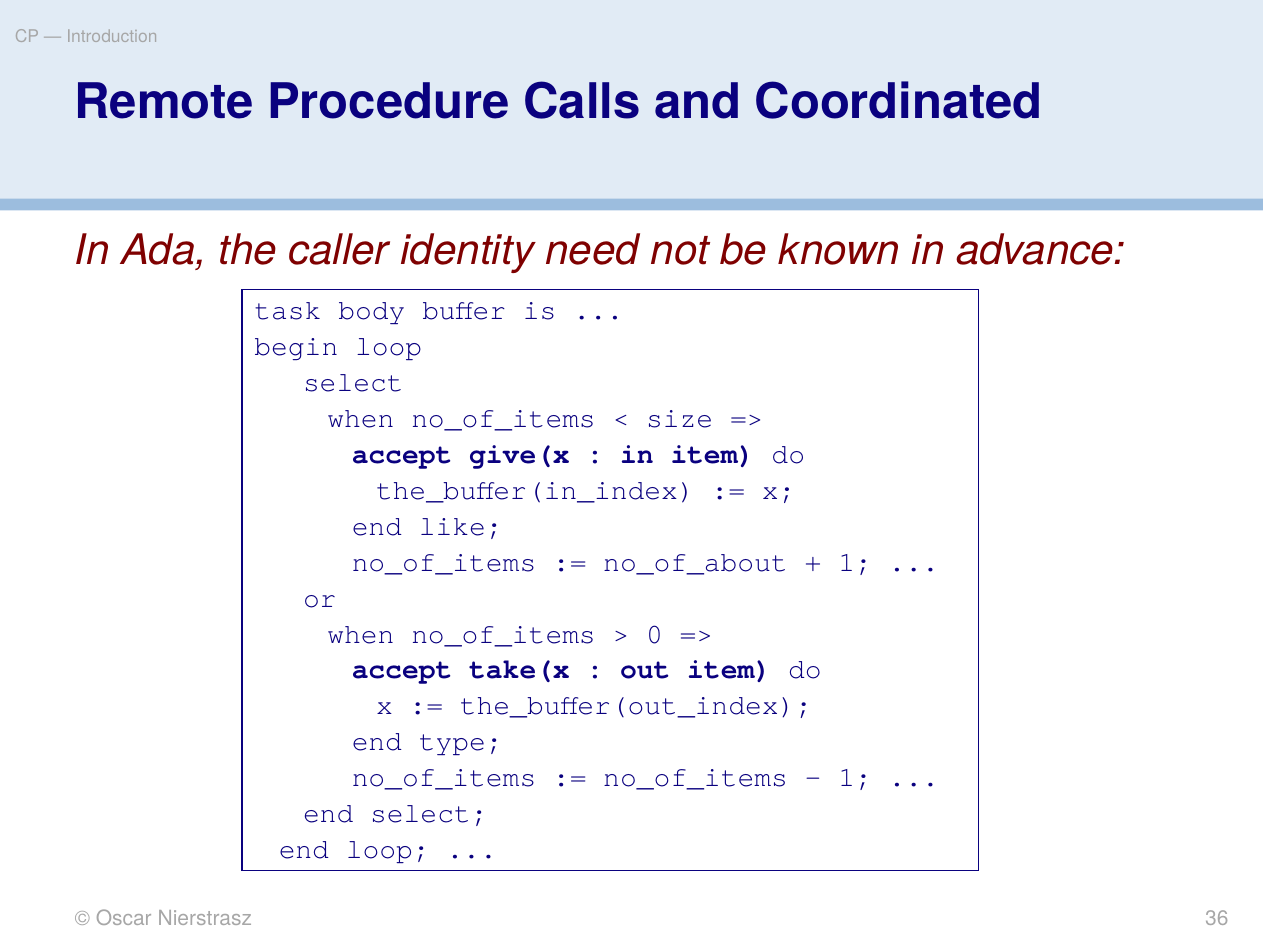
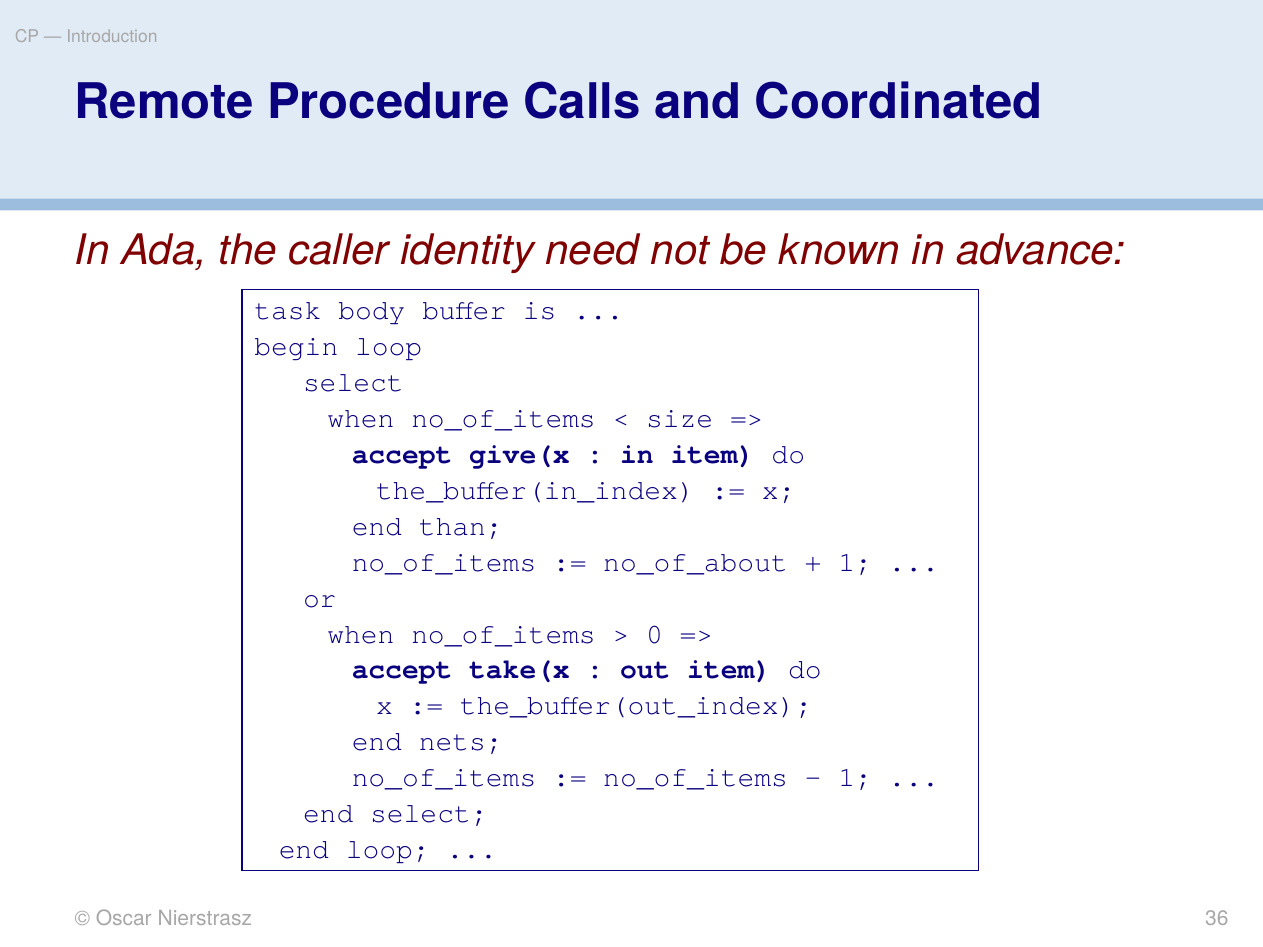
like: like -> than
type: type -> nets
